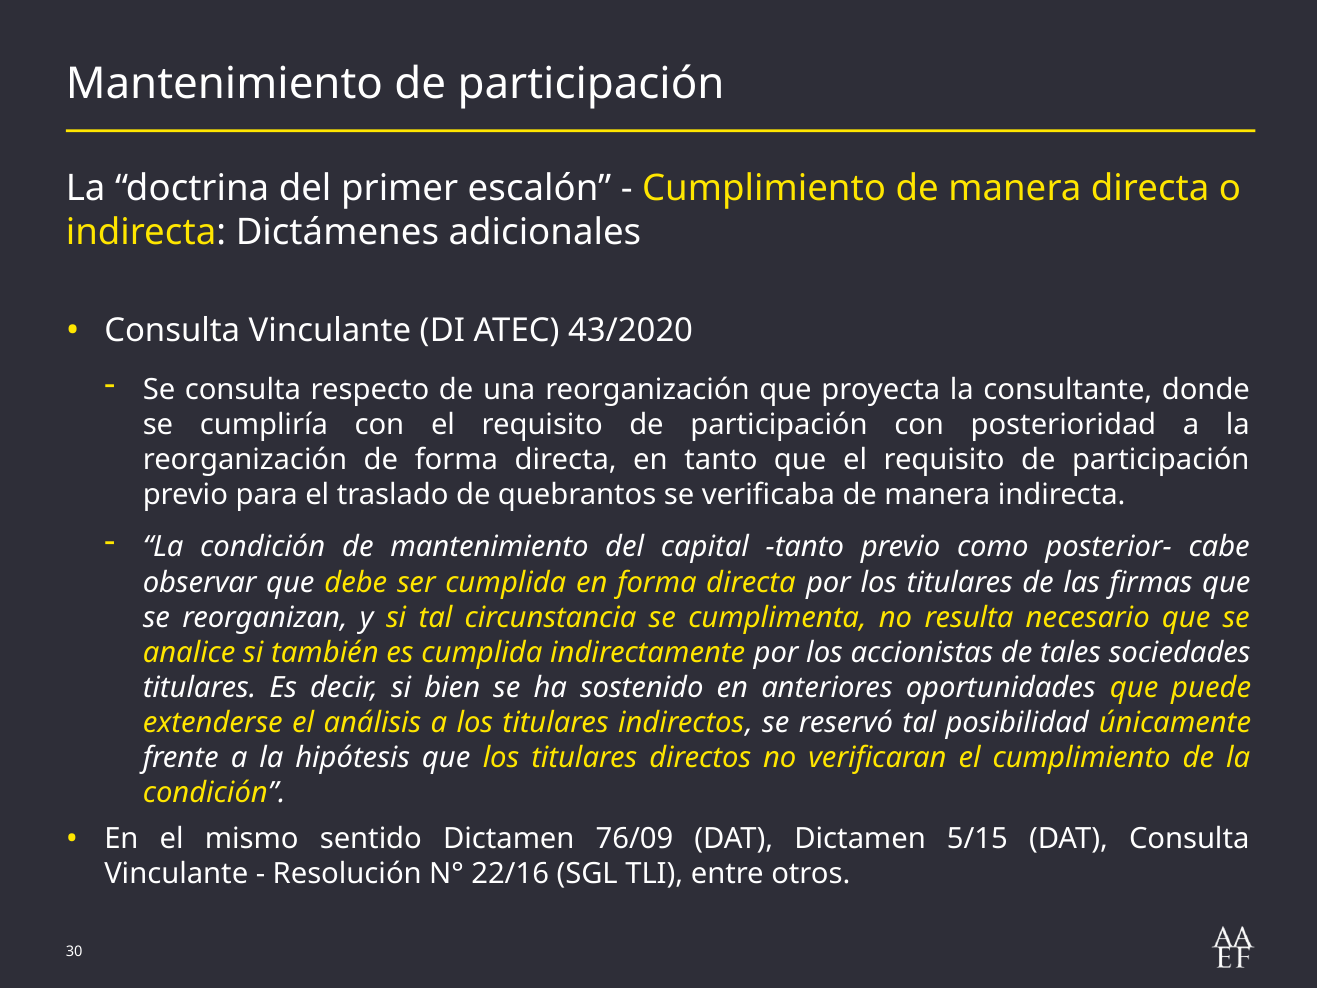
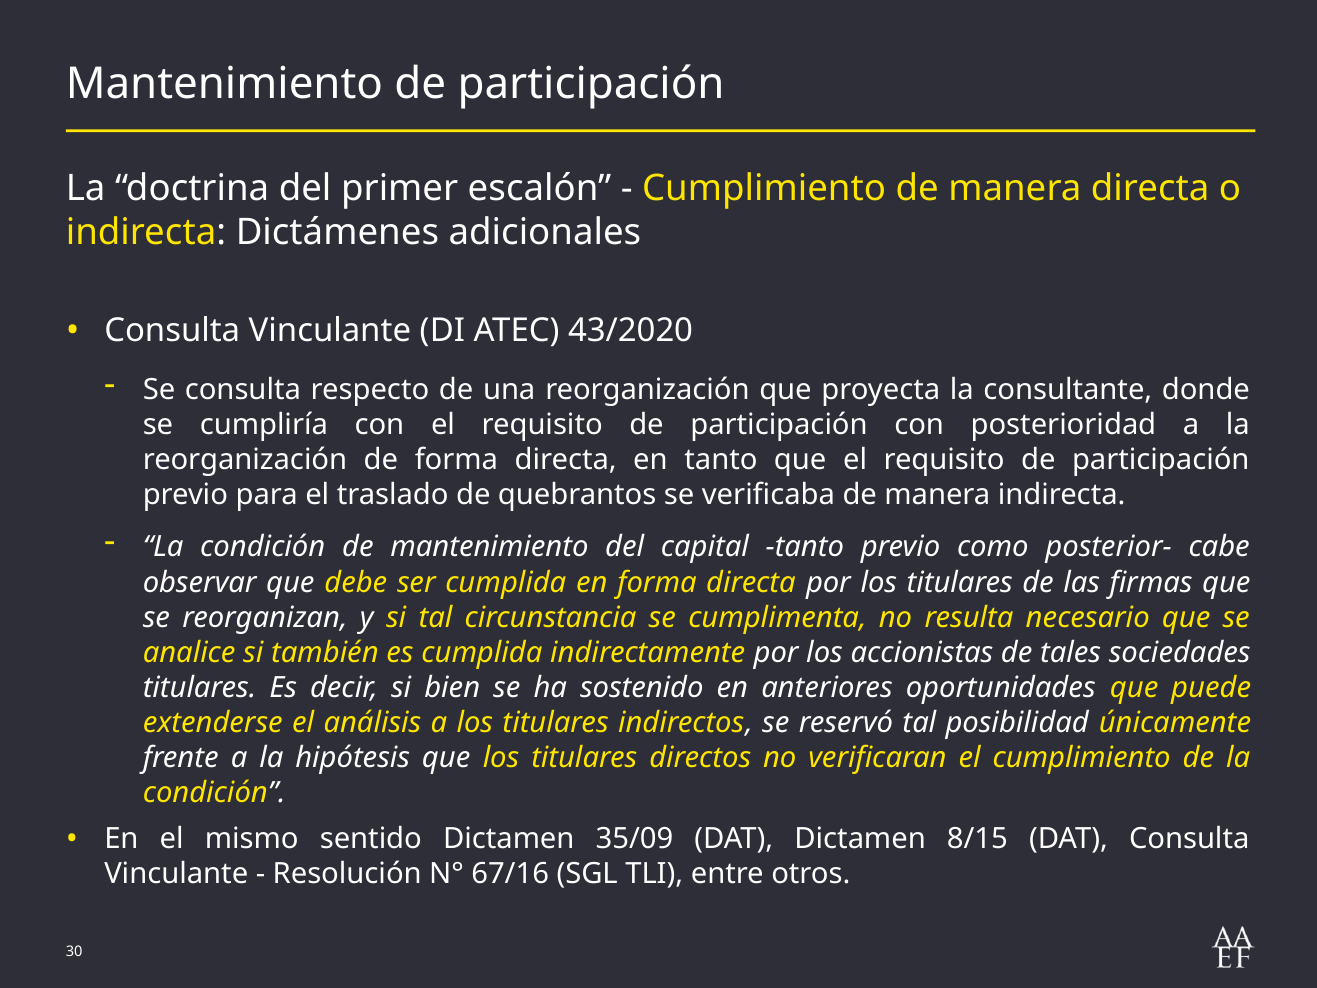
76/09: 76/09 -> 35/09
5/15: 5/15 -> 8/15
22/16: 22/16 -> 67/16
